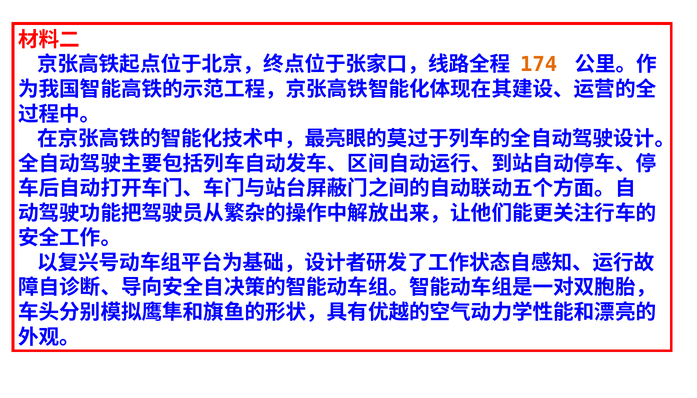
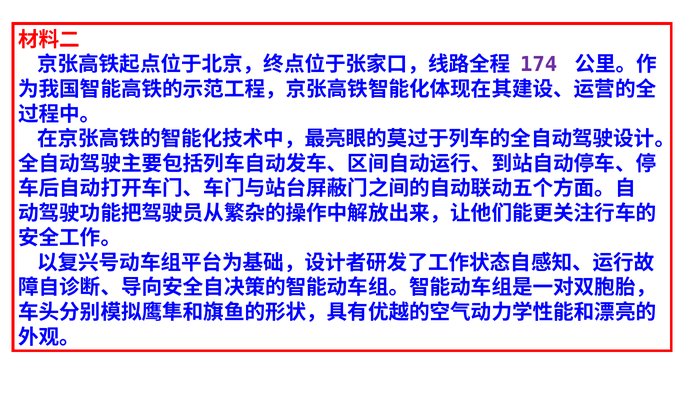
174 colour: orange -> purple
